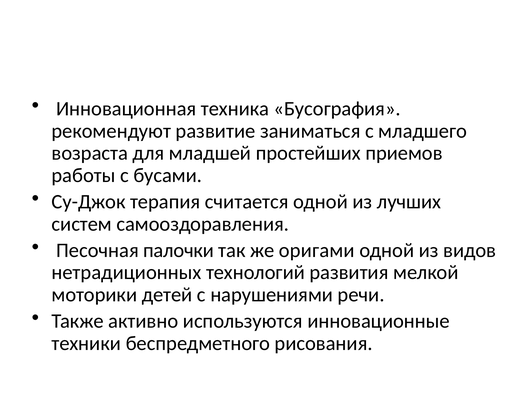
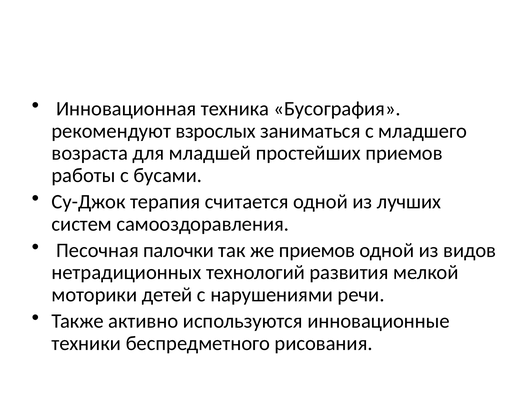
развитие: развитие -> взрослых
же оригами: оригами -> приемов
